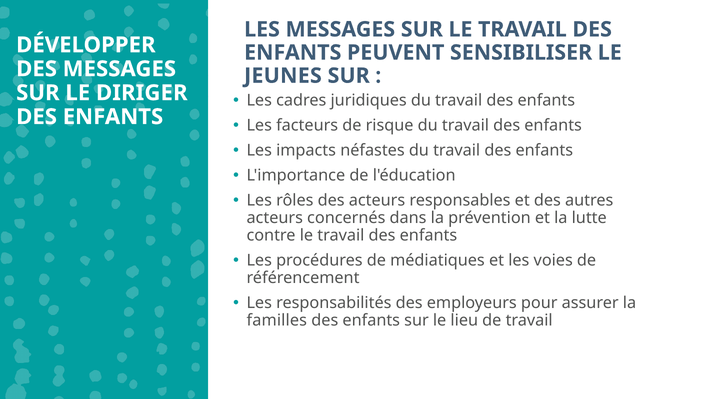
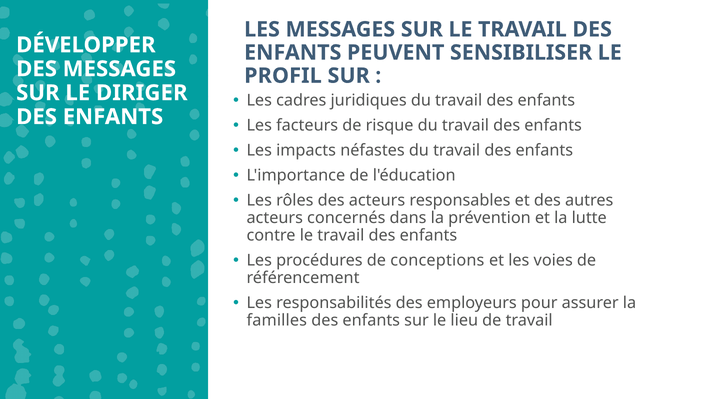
JEUNES: JEUNES -> PROFIL
médiatiques: médiatiques -> conceptions
